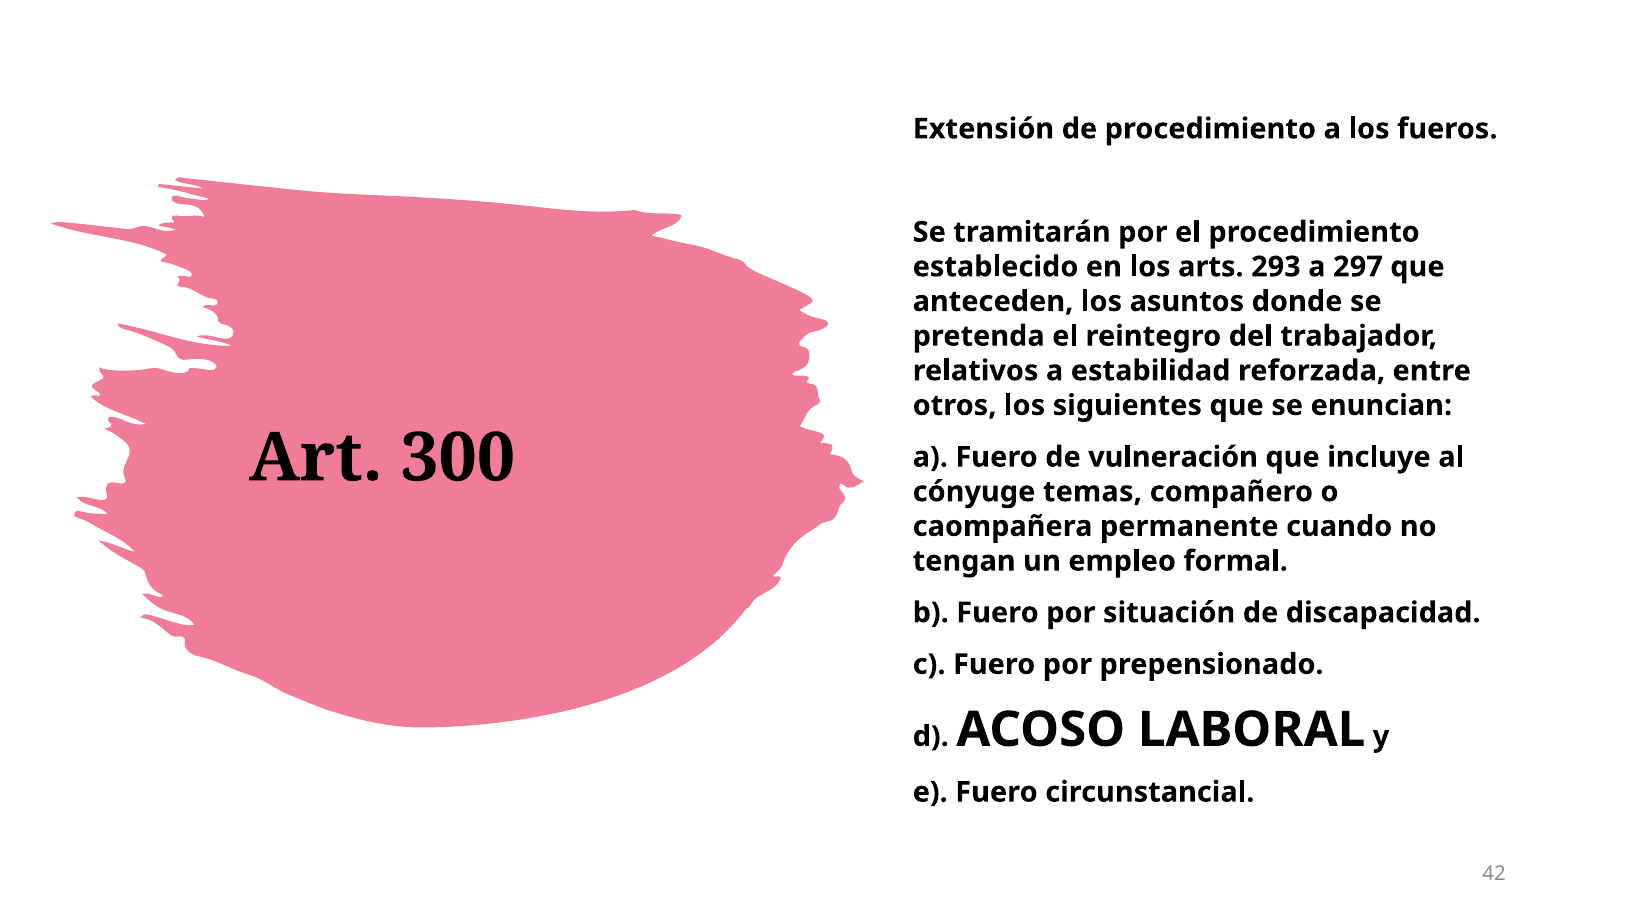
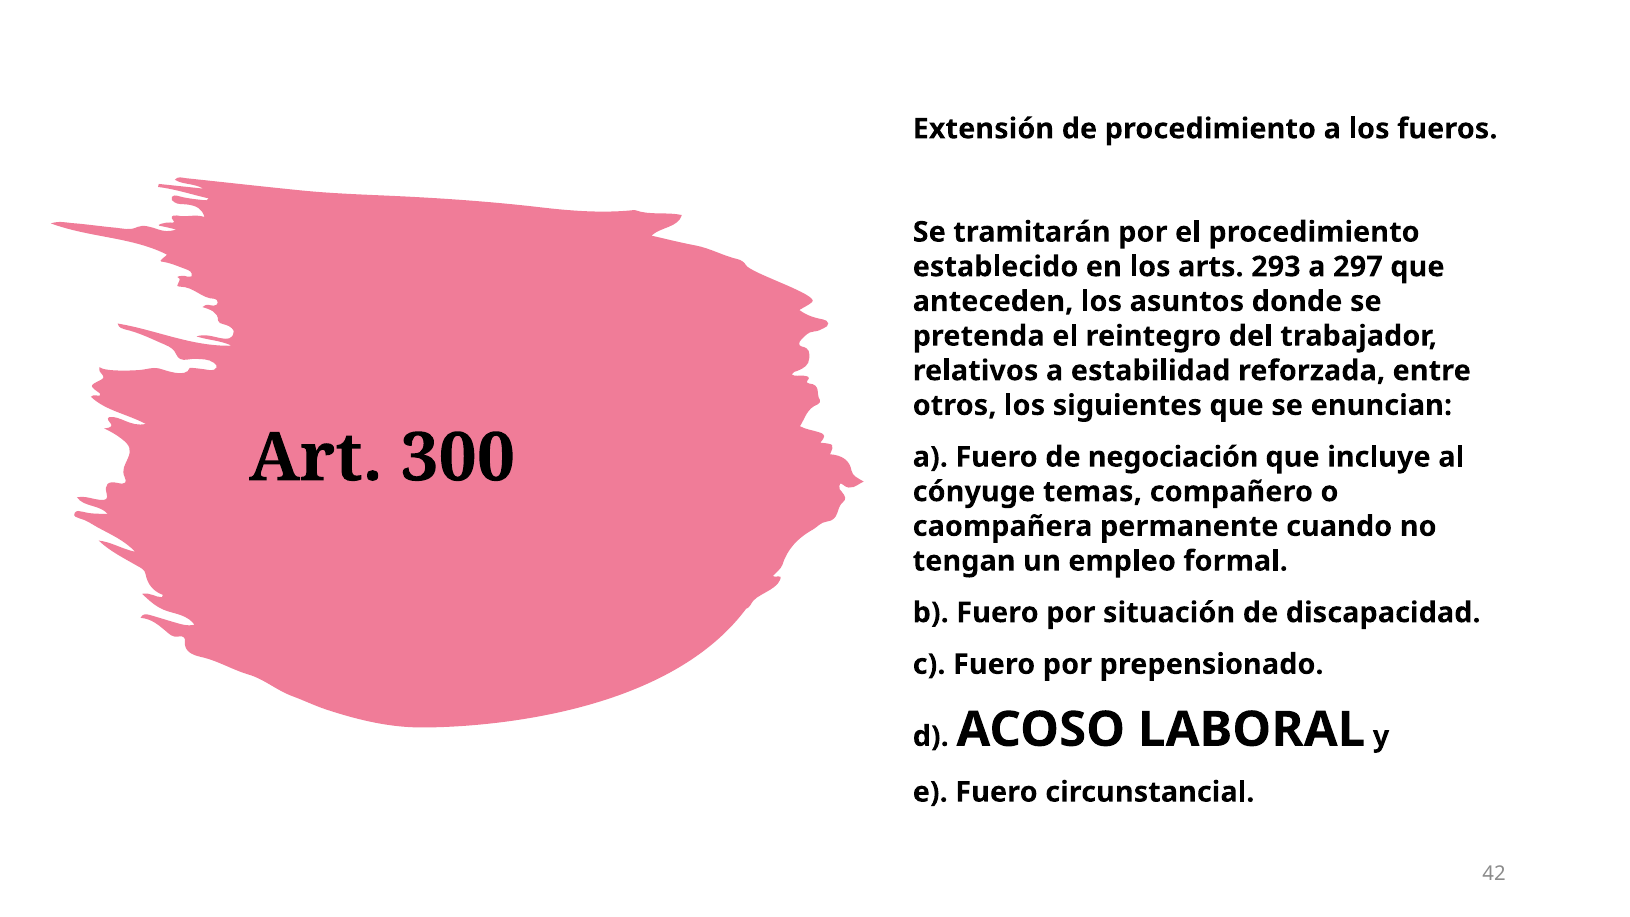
vulneración: vulneración -> negociación
